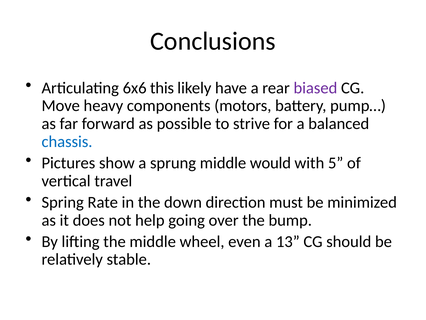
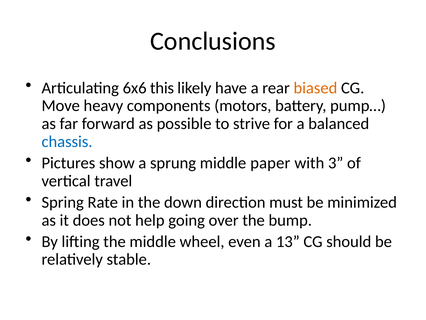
biased colour: purple -> orange
would: would -> paper
5: 5 -> 3
